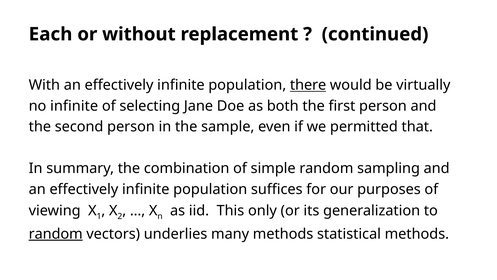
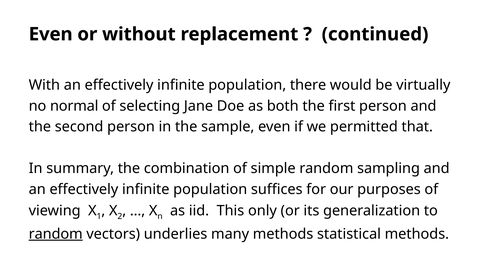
Each at (51, 34): Each -> Even
there underline: present -> none
no infinite: infinite -> normal
